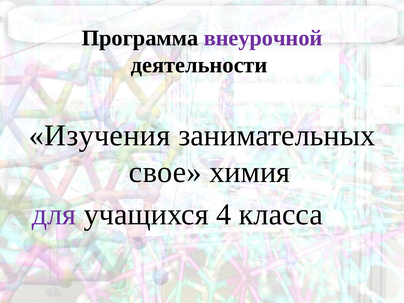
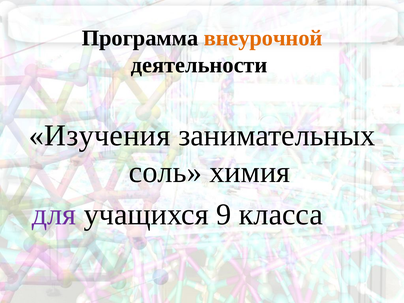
внеурочной colour: purple -> orange
свое: свое -> соль
4: 4 -> 9
